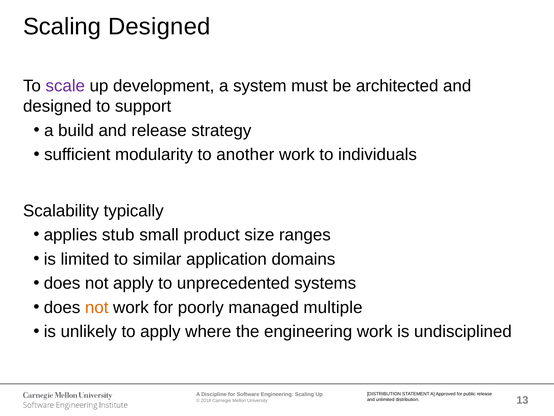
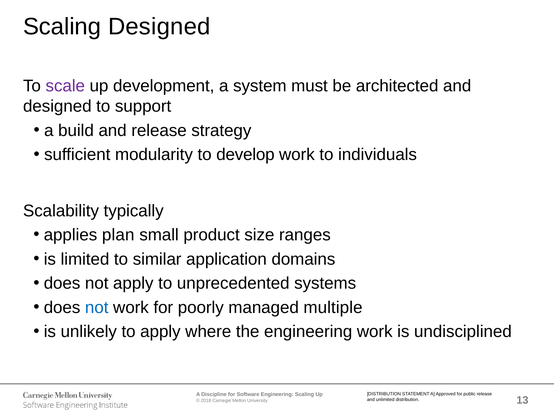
another: another -> develop
stub: stub -> plan
not at (97, 307) colour: orange -> blue
